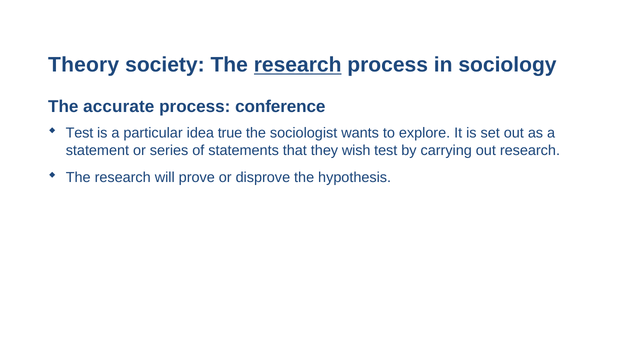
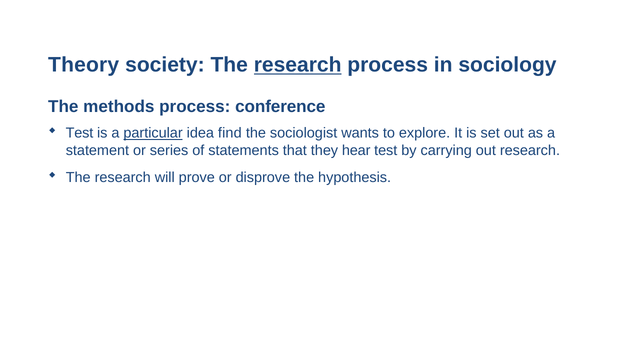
accurate: accurate -> methods
particular underline: none -> present
true: true -> find
wish: wish -> hear
